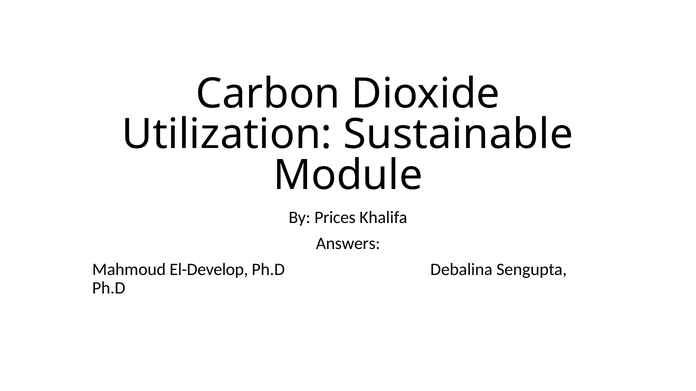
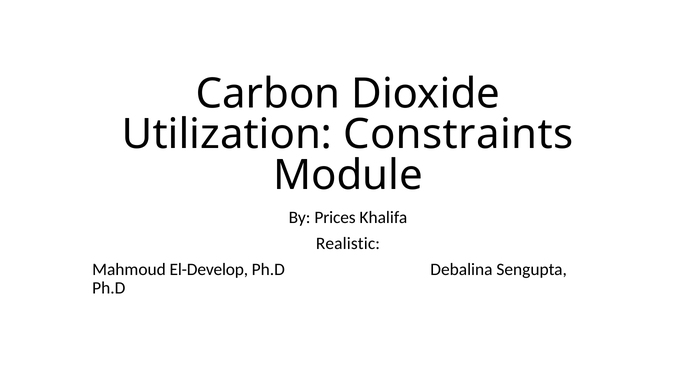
Sustainable: Sustainable -> Constraints
Answers: Answers -> Realistic
